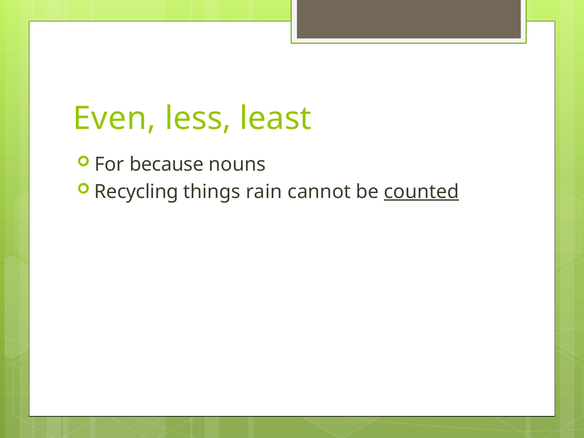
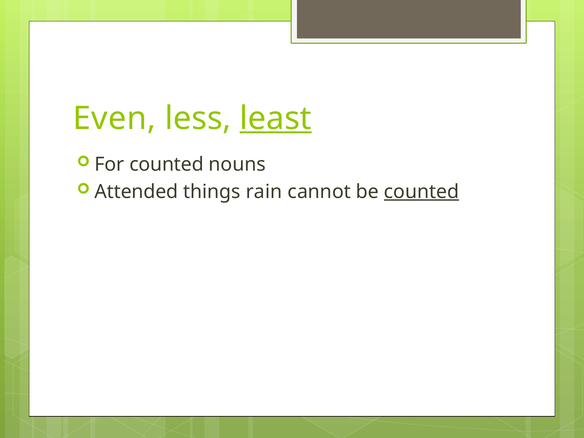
least underline: none -> present
For because: because -> counted
Recycling: Recycling -> Attended
